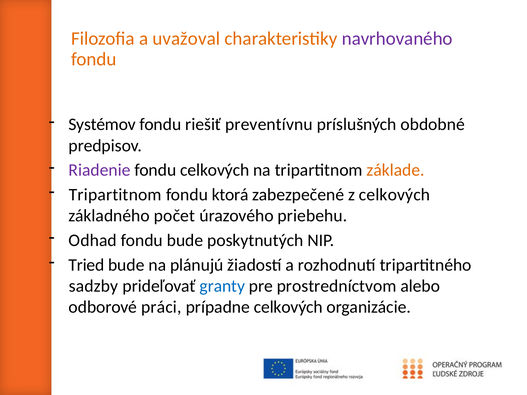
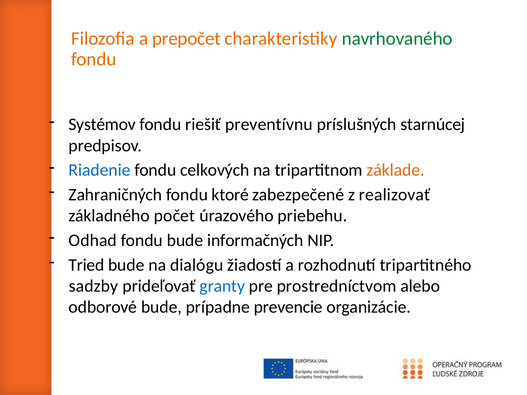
uvažoval: uvažoval -> prepočet
navrhovaného colour: purple -> green
obdobné: obdobné -> starnúcej
Riadenie colour: purple -> blue
Tripartitnom at (115, 195): Tripartitnom -> Zahraničných
ktorá: ktorá -> ktoré
z celkových: celkových -> realizovať
poskytnutých: poskytnutých -> informačných
plánujú: plánujú -> dialógu
odborové práci: práci -> bude
prípadne celkových: celkových -> prevencie
